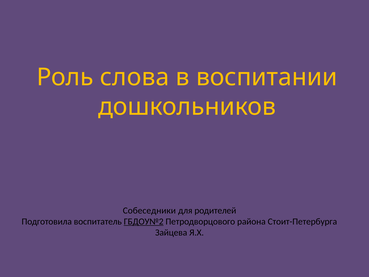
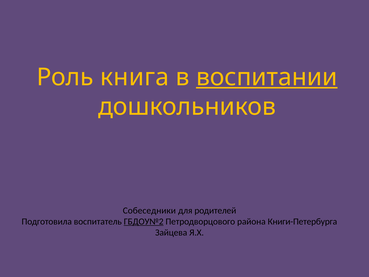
слова: слова -> книга
воспитании underline: none -> present
Стоит-Петербурга: Стоит-Петербурга -> Книги-Петербурга
